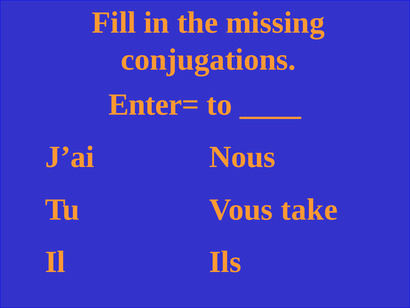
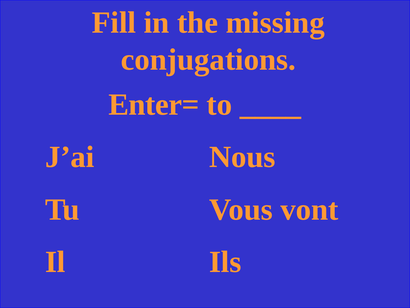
take: take -> vont
